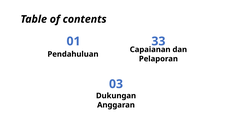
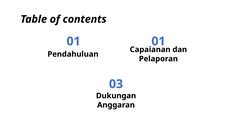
01 33: 33 -> 01
